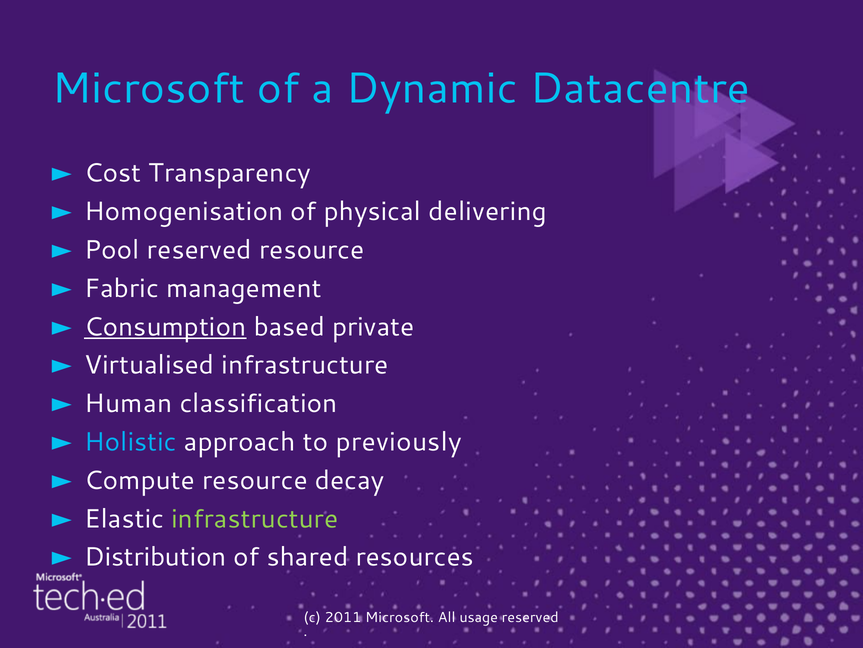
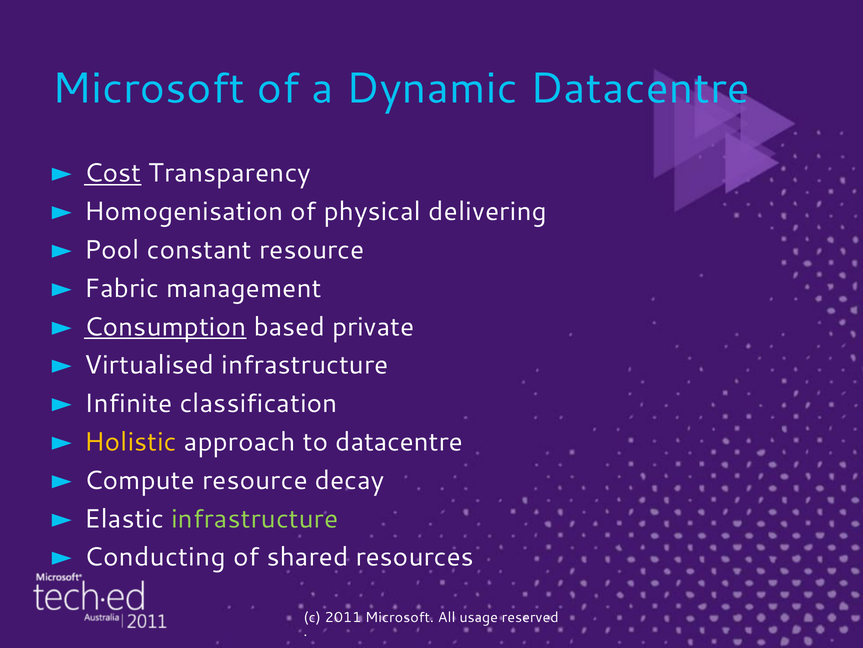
Cost underline: none -> present
Pool reserved: reserved -> constant
Human: Human -> Infinite
Holistic colour: light blue -> yellow
to previously: previously -> datacentre
Distribution: Distribution -> Conducting
